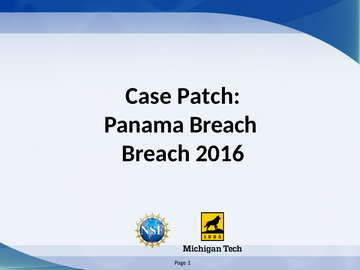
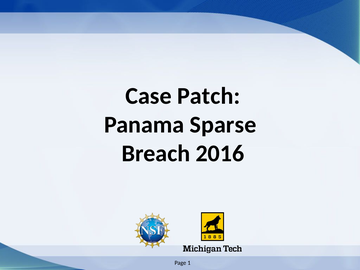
Panama Breach: Breach -> Sparse
